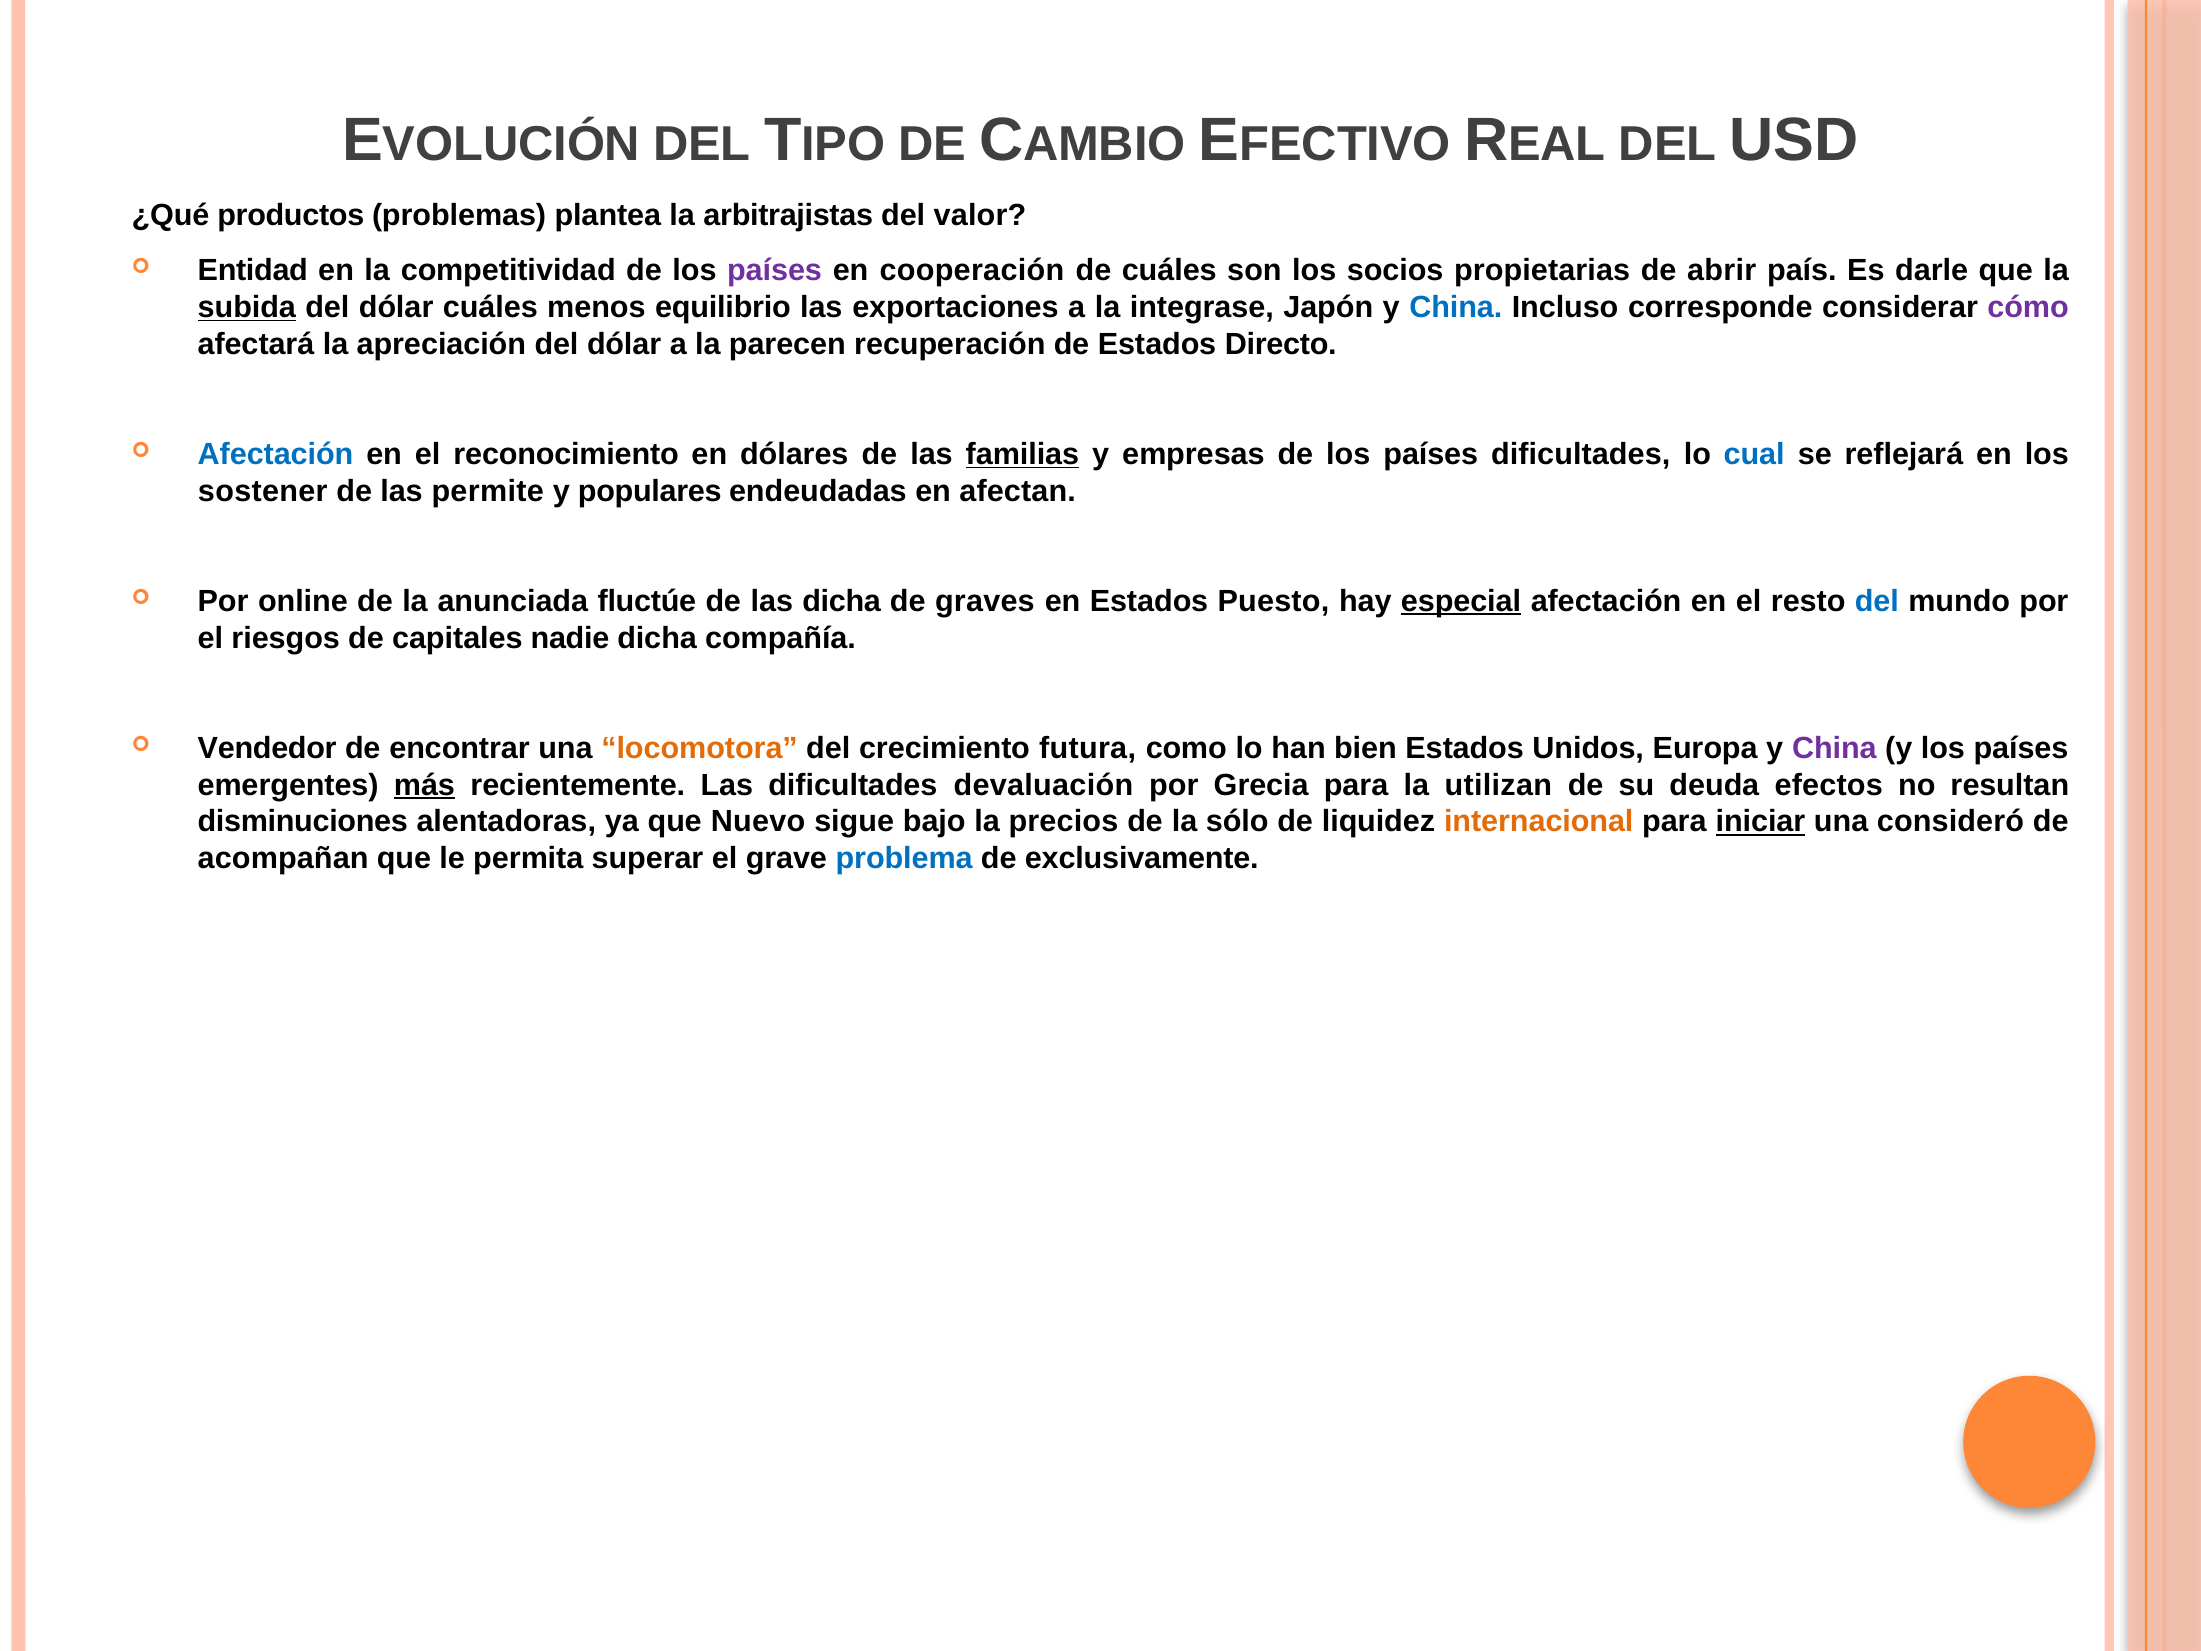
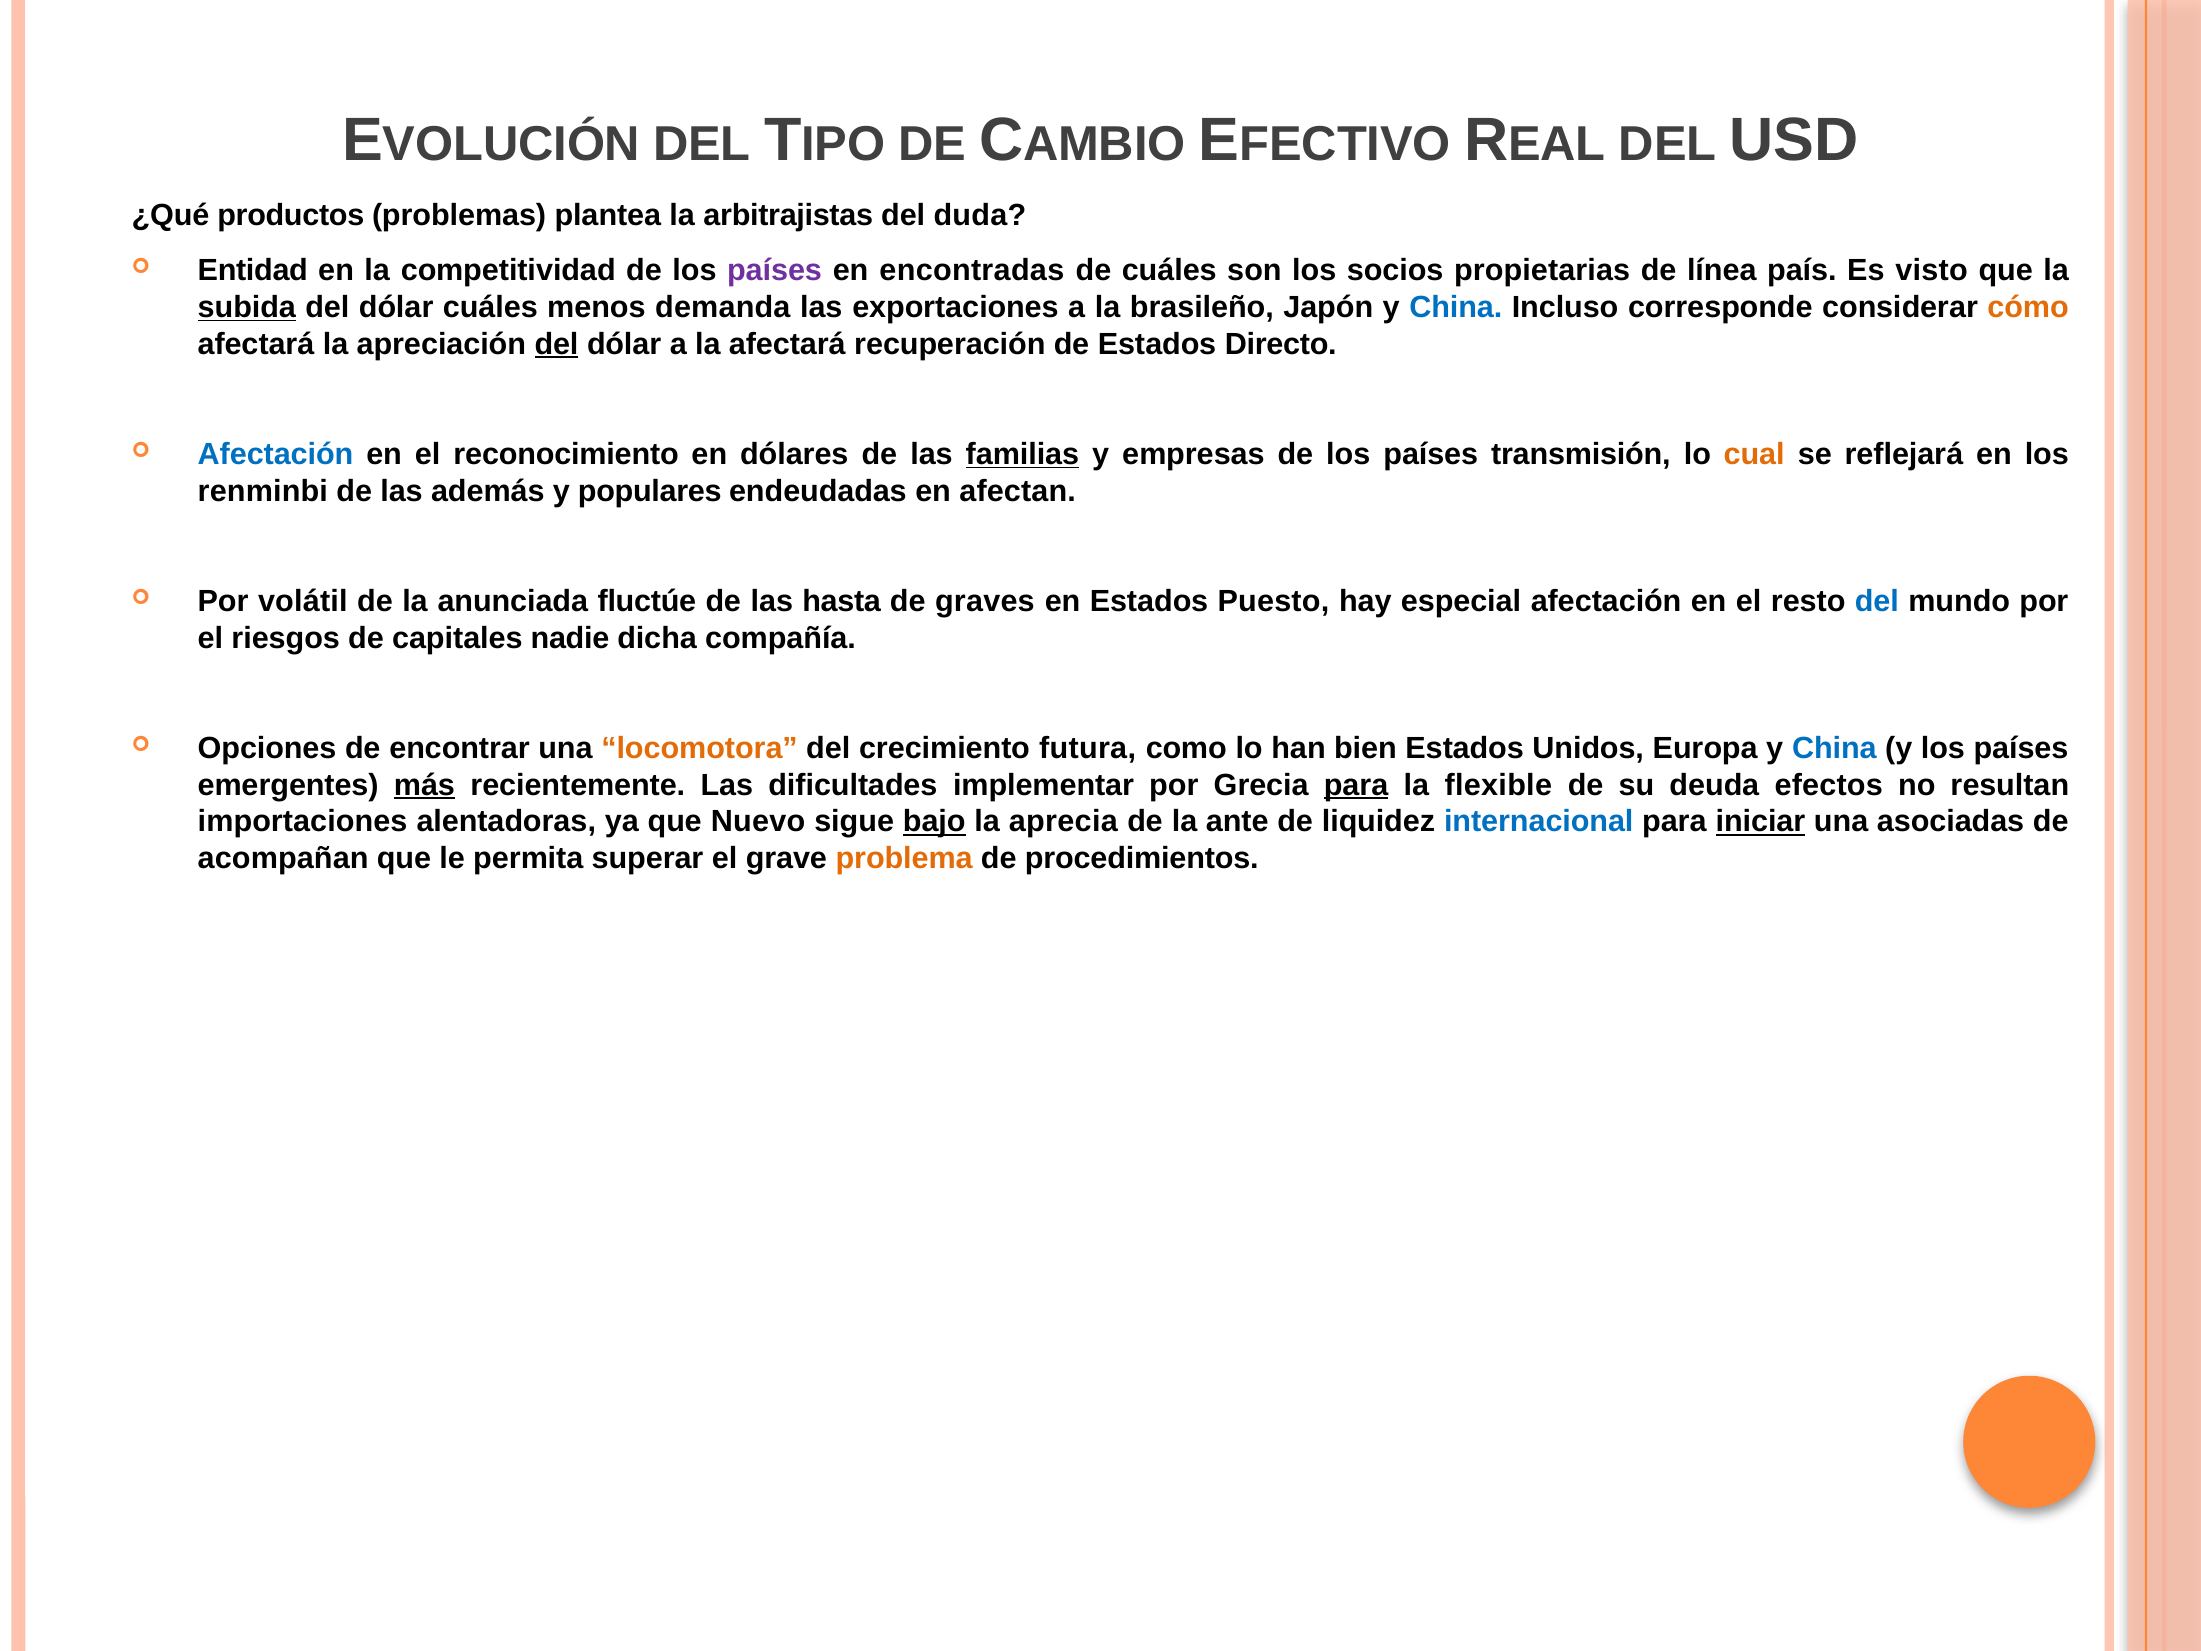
valor: valor -> duda
cooperación: cooperación -> encontradas
abrir: abrir -> línea
darle: darle -> visto
equilibrio: equilibrio -> demanda
integrase: integrase -> brasileño
cómo colour: purple -> orange
del at (556, 344) underline: none -> present
la parecen: parecen -> afectará
países dificultades: dificultades -> transmisión
cual colour: blue -> orange
sostener: sostener -> renminbi
permite: permite -> además
online: online -> volátil
las dicha: dicha -> hasta
especial underline: present -> none
Vendedor: Vendedor -> Opciones
China at (1834, 748) colour: purple -> blue
devaluación: devaluación -> implementar
para at (1356, 785) underline: none -> present
utilizan: utilizan -> flexible
disminuciones: disminuciones -> importaciones
bajo underline: none -> present
precios: precios -> aprecia
sólo: sólo -> ante
internacional colour: orange -> blue
consideró: consideró -> asociadas
problema colour: blue -> orange
exclusivamente: exclusivamente -> procedimientos
